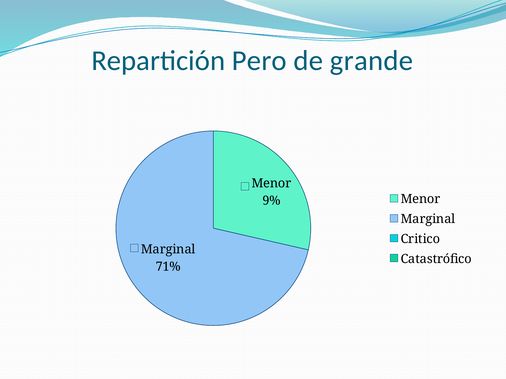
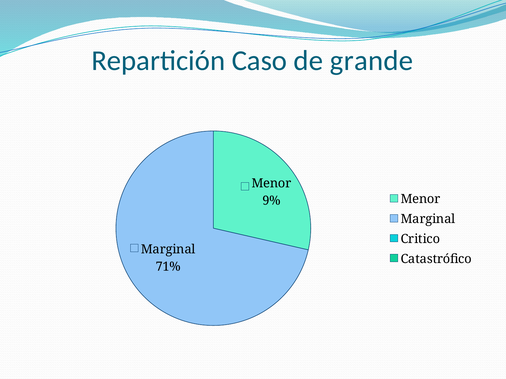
Pero: Pero -> Caso
